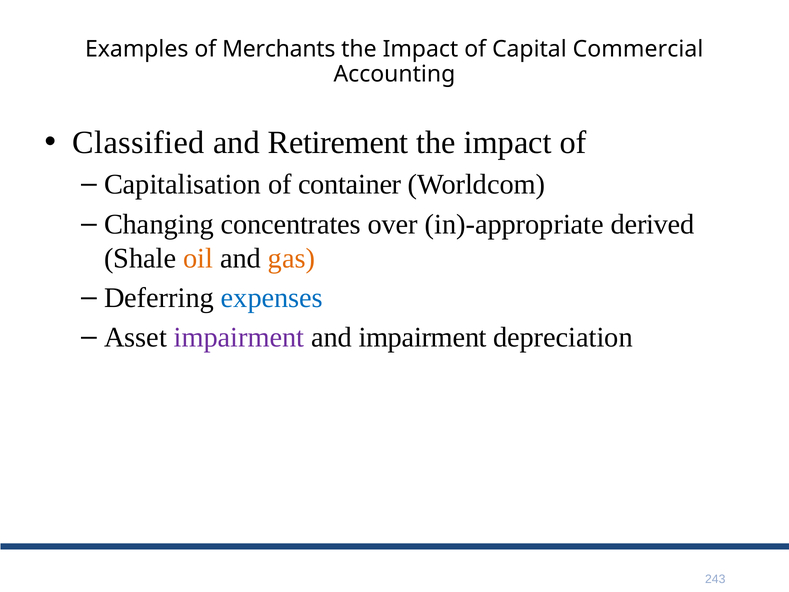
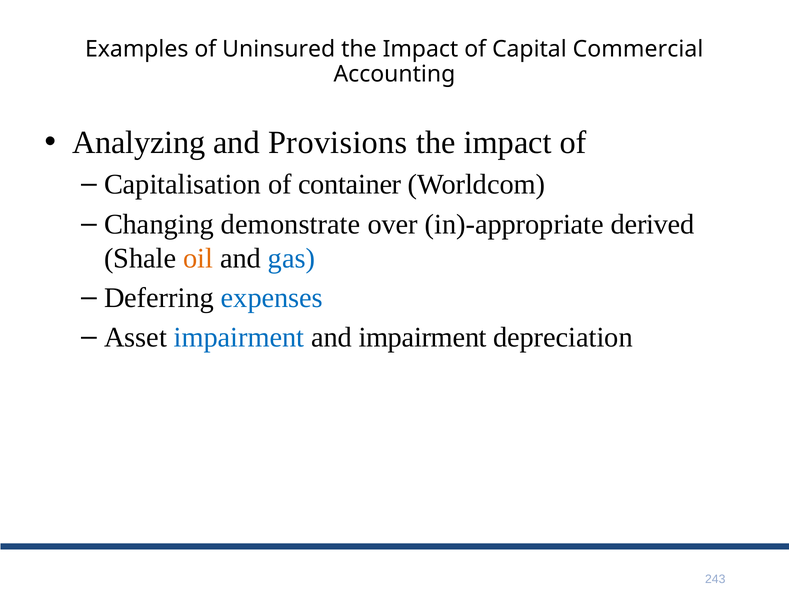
Merchants: Merchants -> Uninsured
Classified: Classified -> Analyzing
Retirement: Retirement -> Provisions
concentrates: concentrates -> demonstrate
gas colour: orange -> blue
impairment at (239, 337) colour: purple -> blue
